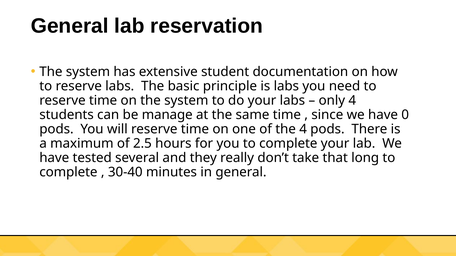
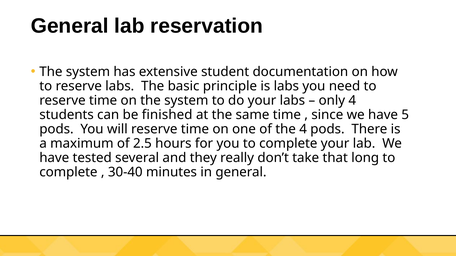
manage: manage -> finished
0: 0 -> 5
